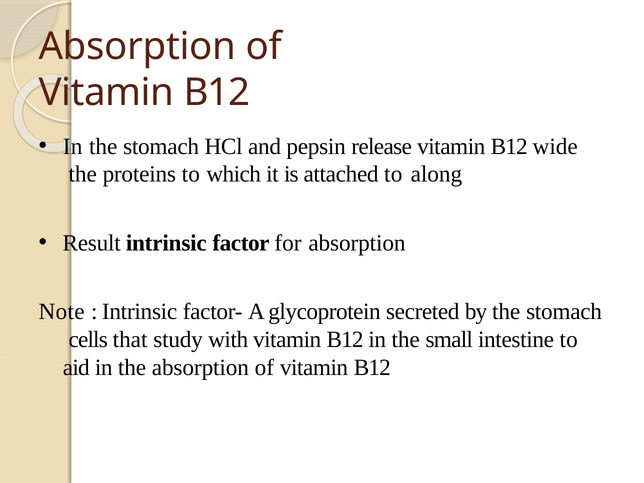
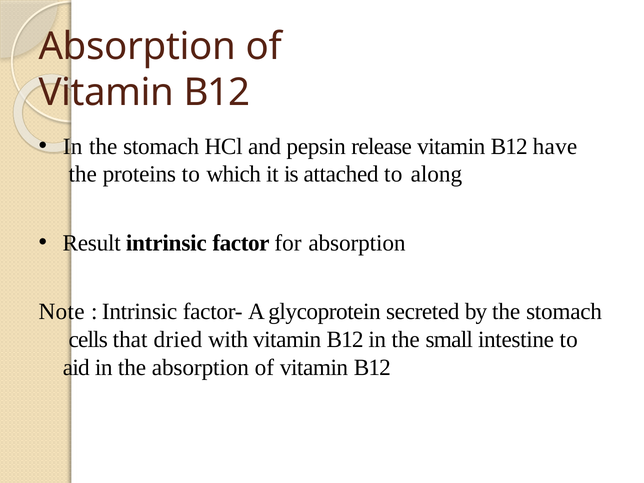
wide: wide -> have
study: study -> dried
